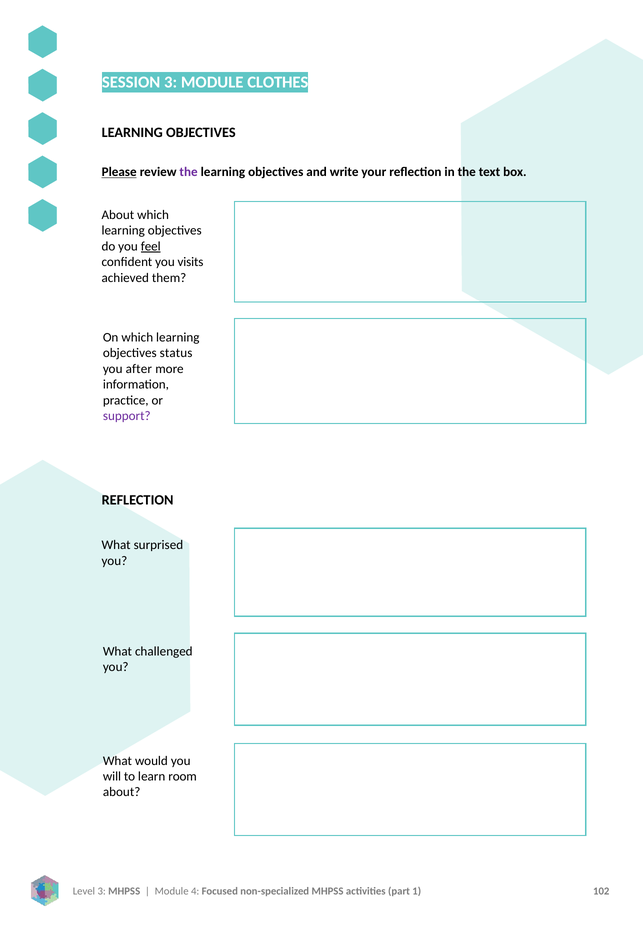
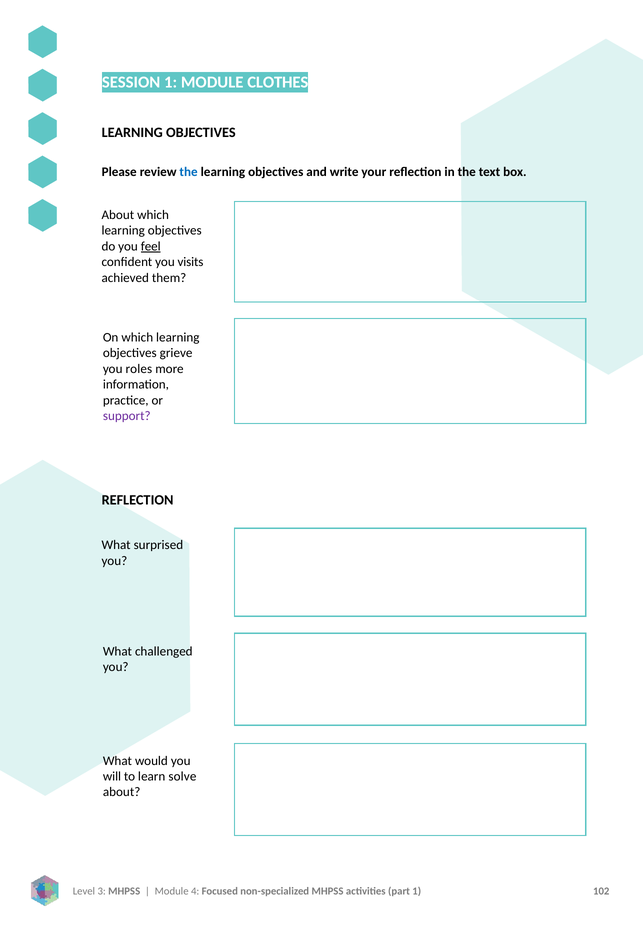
SESSION 3: 3 -> 1
Please underline: present -> none
the at (189, 172) colour: purple -> blue
status: status -> grieve
after: after -> roles
room: room -> solve
